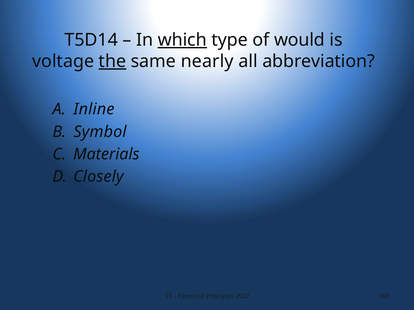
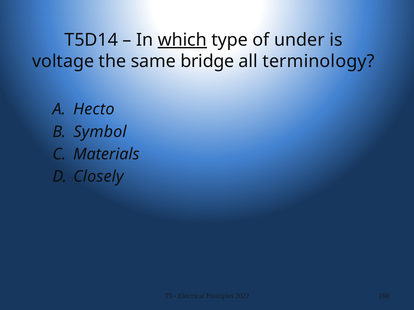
would: would -> under
the underline: present -> none
nearly: nearly -> bridge
abbreviation: abbreviation -> terminology
Inline: Inline -> Hecto
